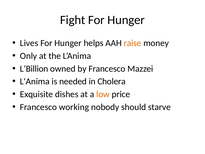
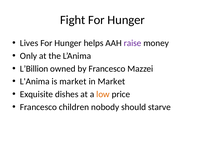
raise colour: orange -> purple
is needed: needed -> market
in Cholera: Cholera -> Market
working: working -> children
